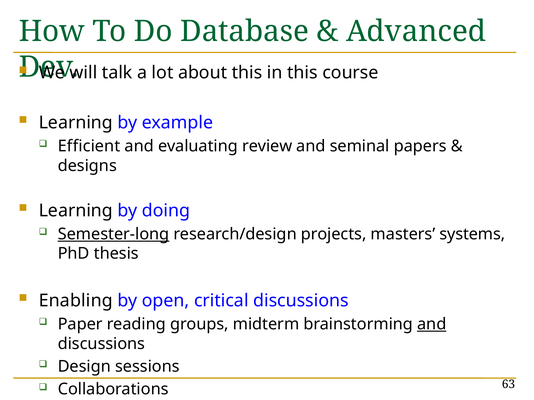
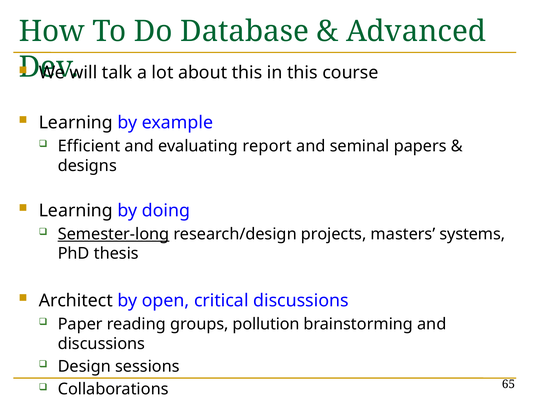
review: review -> report
Enabling: Enabling -> Architect
midterm: midterm -> pollution
and at (432, 324) underline: present -> none
63: 63 -> 65
